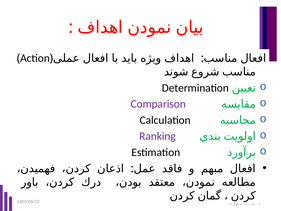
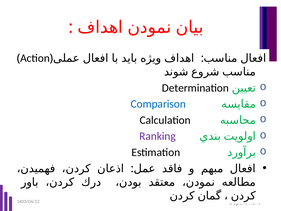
Comparison colour: purple -> blue
